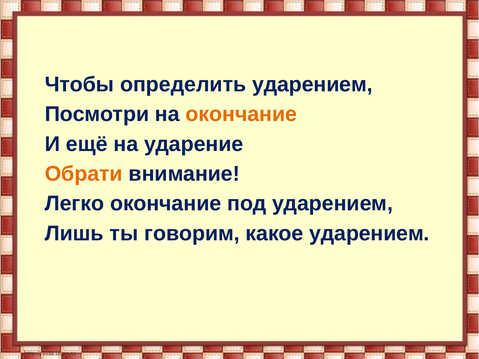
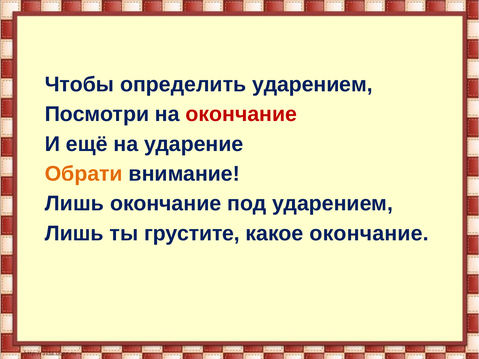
окончание at (241, 114) colour: orange -> red
Легко at (74, 204): Легко -> Лишь
говорим: говорим -> грустите
какое ударением: ударением -> окончание
